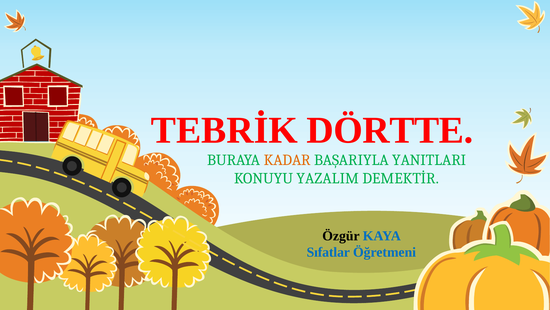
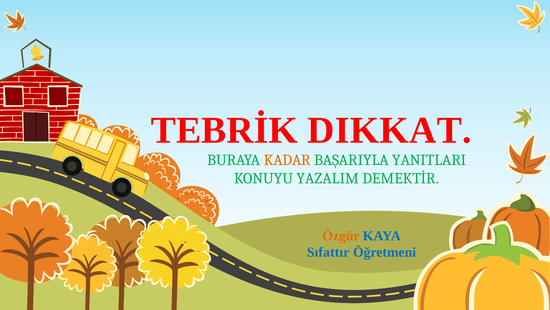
DÖRTTE: DÖRTTE -> DIKKAT
Özgür colour: black -> orange
Sıfatlar: Sıfatlar -> Sıfattır
